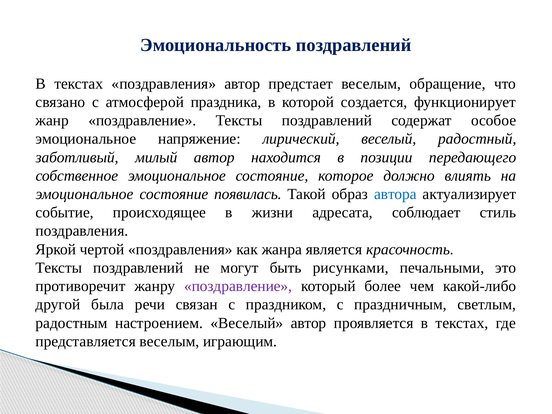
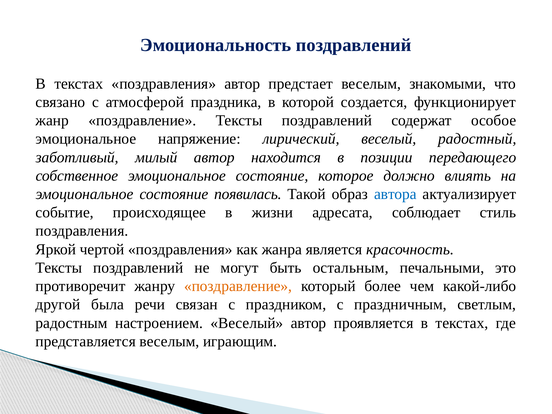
обращение: обращение -> знакомыми
рисунками: рисунками -> остальным
поздравление at (238, 286) colour: purple -> orange
